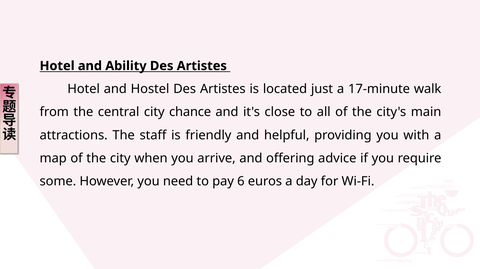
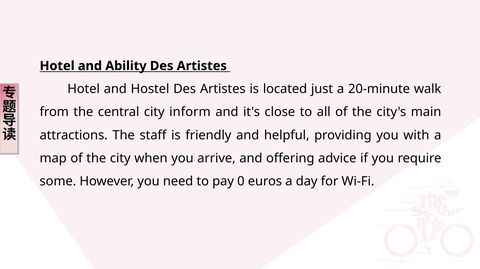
17-minute: 17-minute -> 20-minute
chance: chance -> inform
6: 6 -> 0
